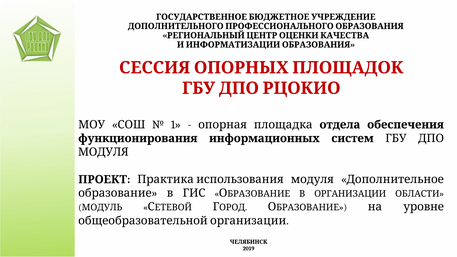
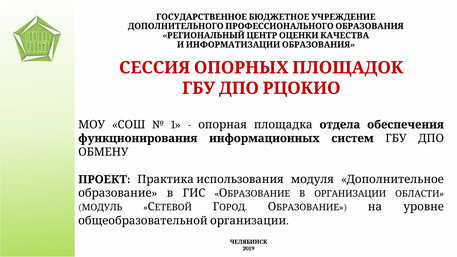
МОДУЛЯ at (103, 152): МОДУЛЯ -> ОБМЕНУ
